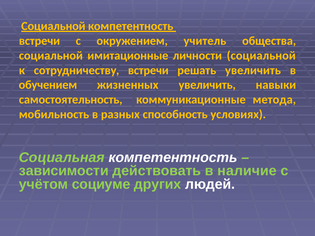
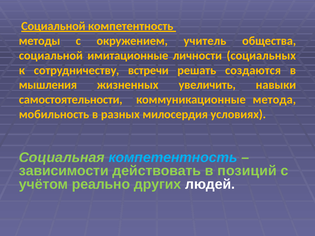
встречи at (39, 41): встречи -> методы
личности социальной: социальной -> социальных
решать увеличить: увеличить -> создаются
обучением: обучением -> мышления
самостоятельность: самостоятельность -> самостоятельности
способность: способность -> милосердия
компетентность at (173, 158) colour: white -> light blue
наличие: наличие -> позиций
социуме: социуме -> реально
